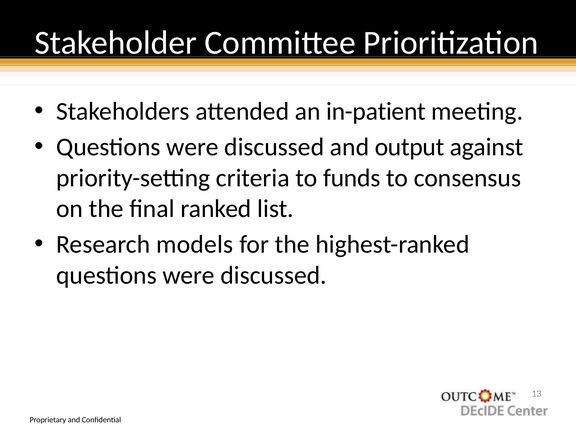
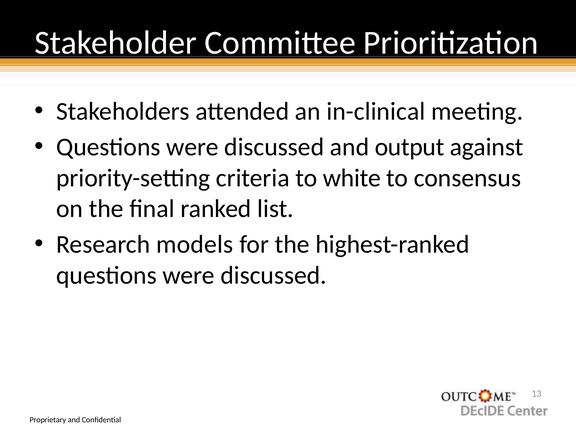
in-patient: in-patient -> in-clinical
funds: funds -> white
